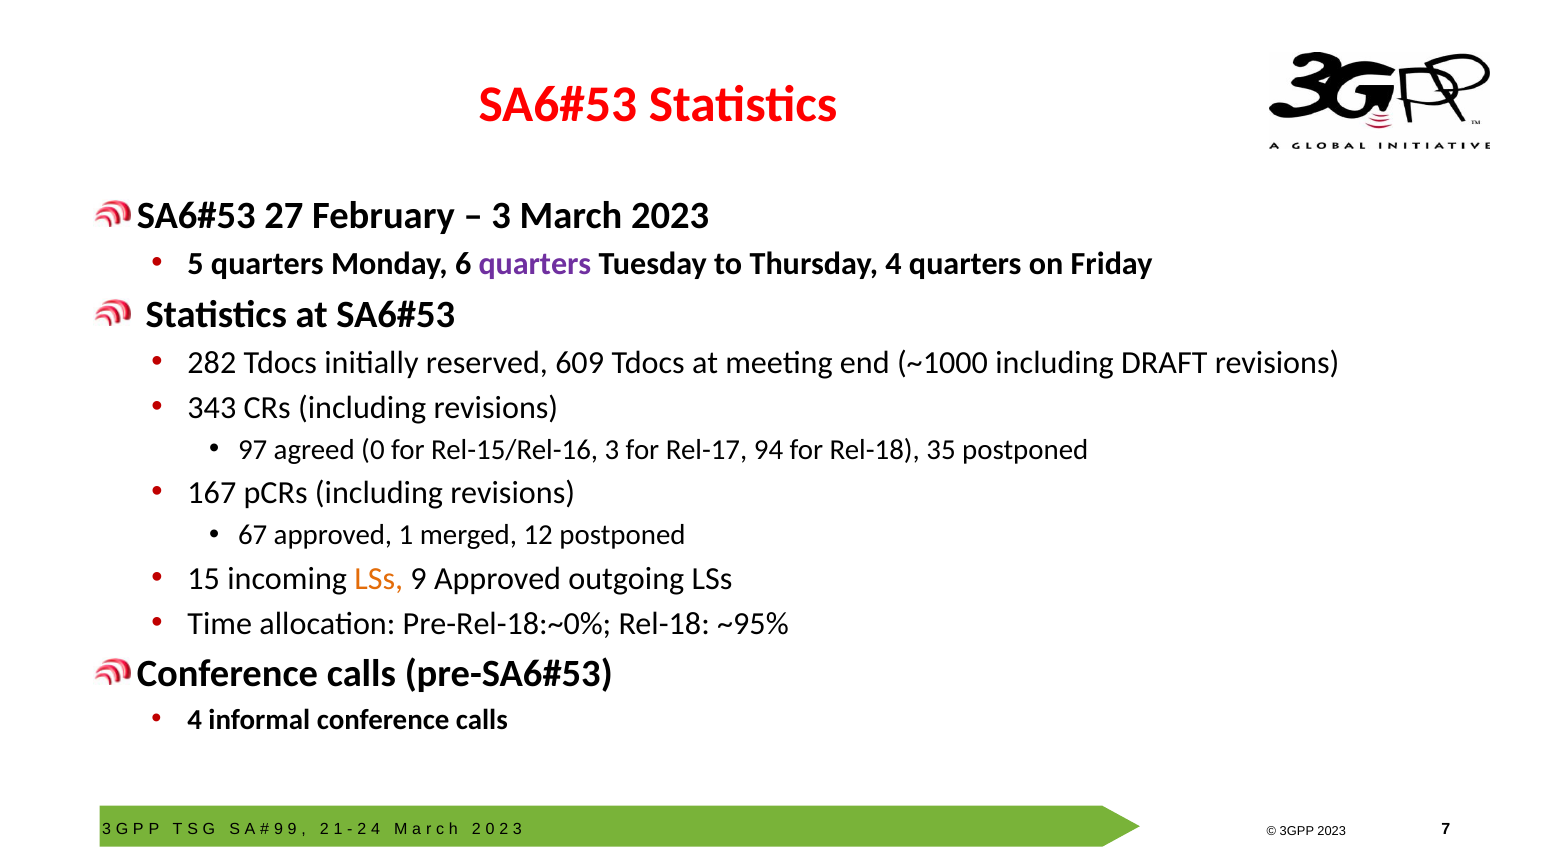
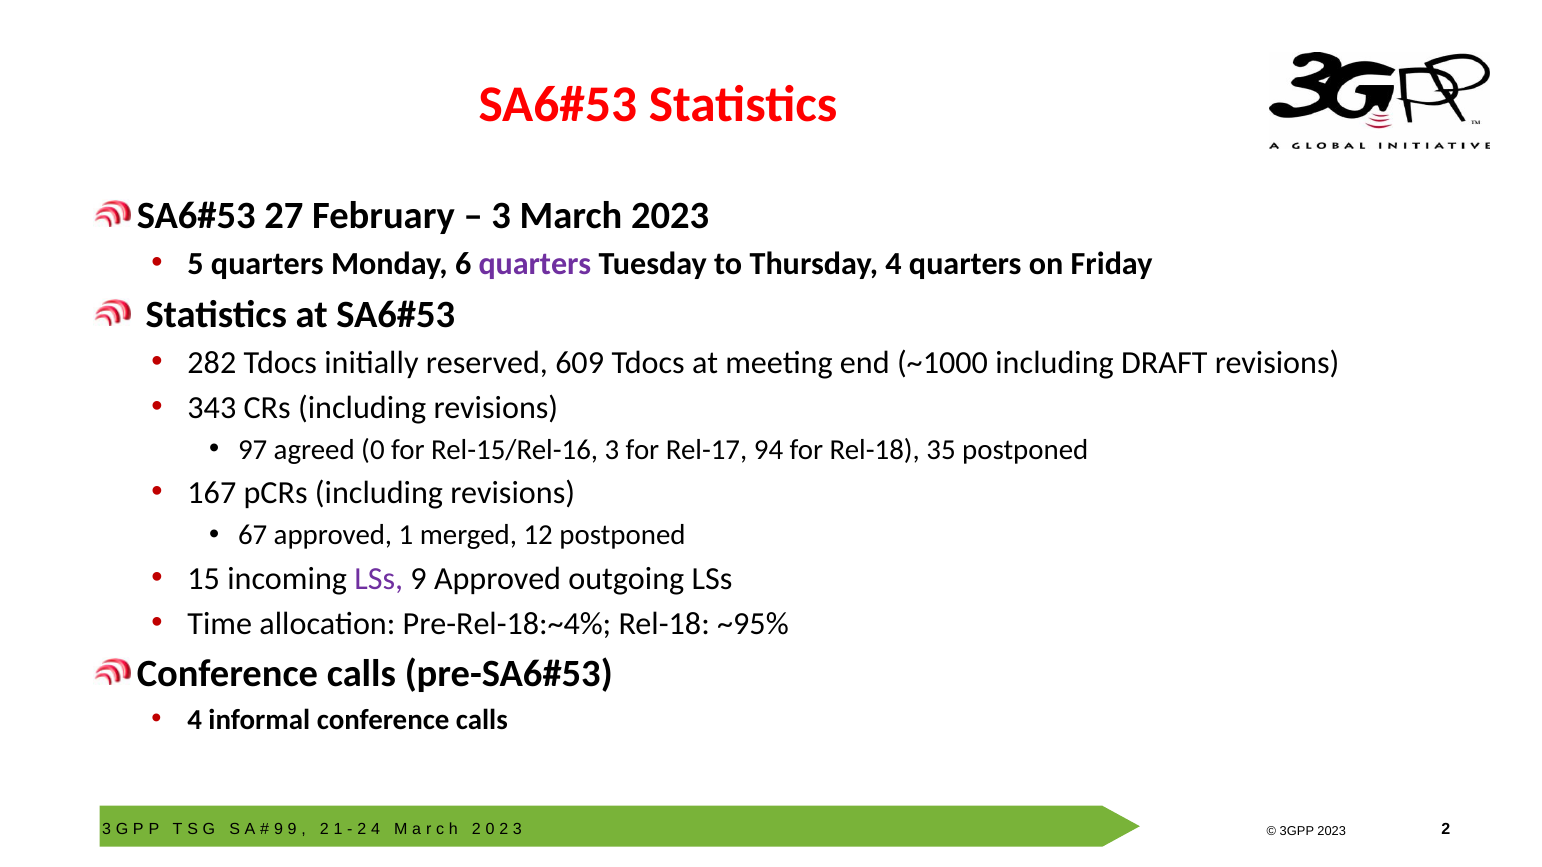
LSs at (379, 579) colour: orange -> purple
Pre-Rel-18:~0%: Pre-Rel-18:~0% -> Pre-Rel-18:~4%
3 7: 7 -> 2
